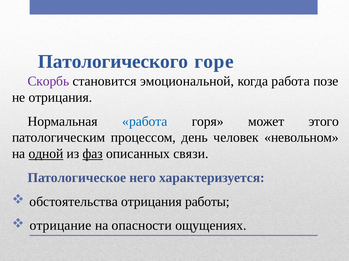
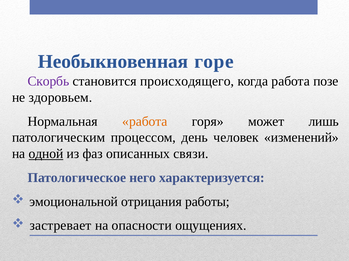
Патологического: Патологического -> Необыкновенная
эмоциональной: эмоциональной -> происходящего
не отрицания: отрицания -> здоровьем
работа at (145, 122) colour: blue -> orange
этого: этого -> лишь
невольном: невольном -> изменений
фаз underline: present -> none
обстоятельства: обстоятельства -> эмоциональной
отрицание: отрицание -> застревает
